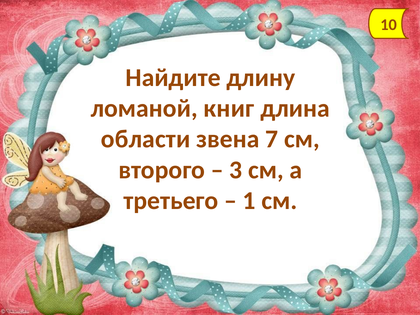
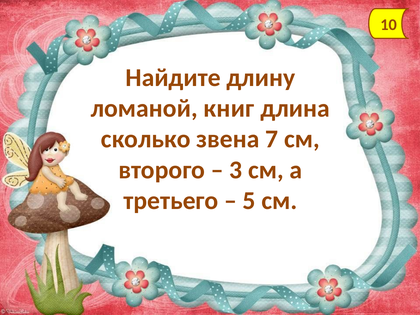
области: области -> сколько
1: 1 -> 5
